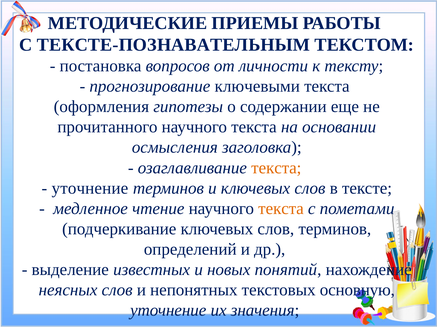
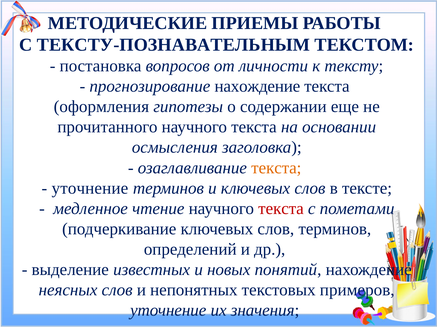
ТЕКСТЕ-ПОЗНАВАТЕЛЬНЫМ: ТЕКСТЕ-ПОЗНАВАТЕЛЬНЫМ -> ТЕКСТУ-ПОЗНАВАТЕЛЬНЫМ
прогнозирование ключевыми: ключевыми -> нахождение
текста at (281, 209) colour: orange -> red
основную: основную -> примеров
